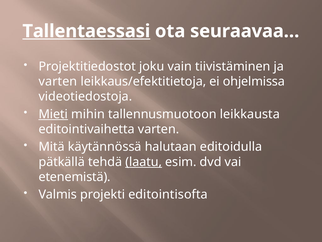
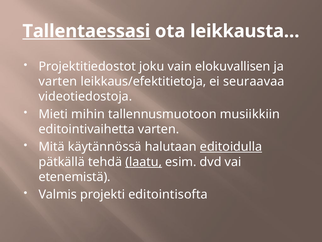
seuraavaa…: seuraavaa… -> leikkausta…
tiivistäminen: tiivistäminen -> elokuvallisen
ohjelmissa: ohjelmissa -> seuraavaa
Mieti underline: present -> none
leikkausta: leikkausta -> musiikkiin
editoidulla underline: none -> present
